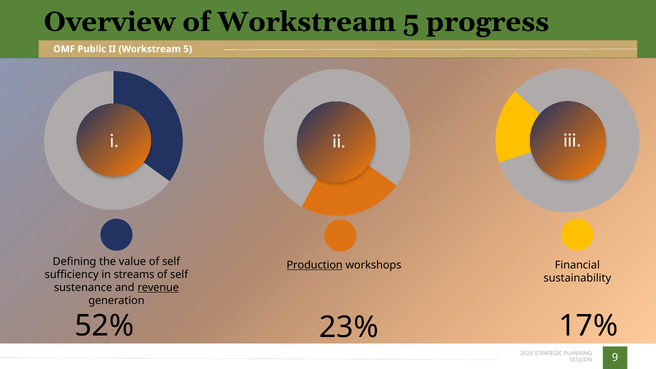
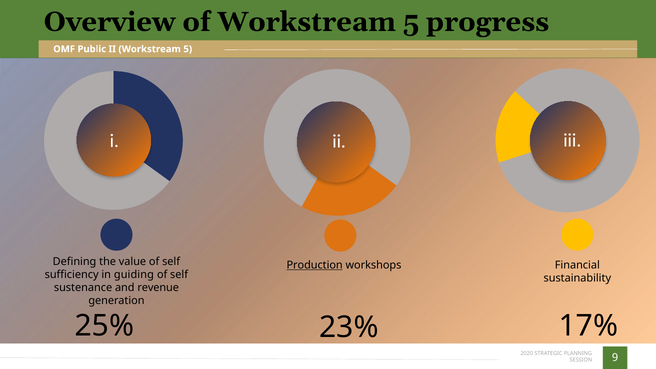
streams: streams -> guiding
revenue underline: present -> none
52%: 52% -> 25%
